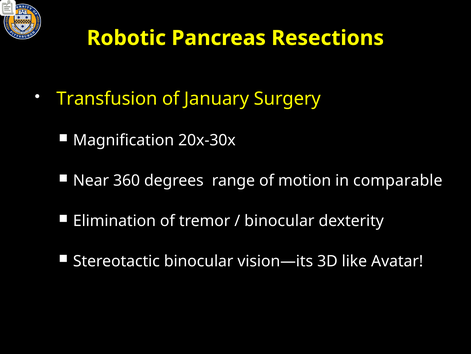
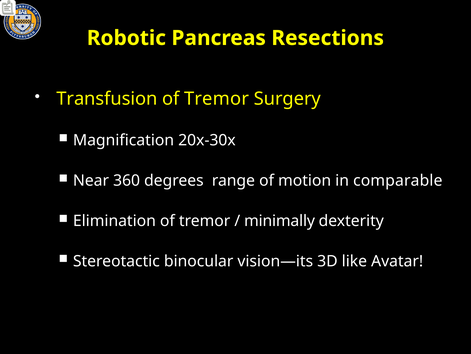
January at (217, 99): January -> Tremor
binocular at (279, 220): binocular -> minimally
